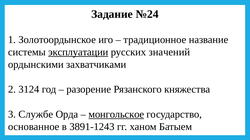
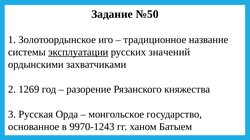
№24: №24 -> №50
3124: 3124 -> 1269
Службе: Службе -> Русская
монгольское underline: present -> none
3891-1243: 3891-1243 -> 9970-1243
